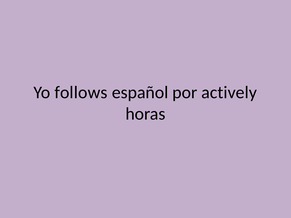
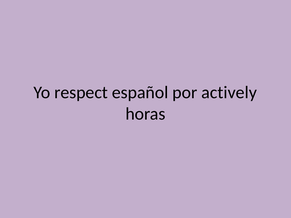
follows: follows -> respect
